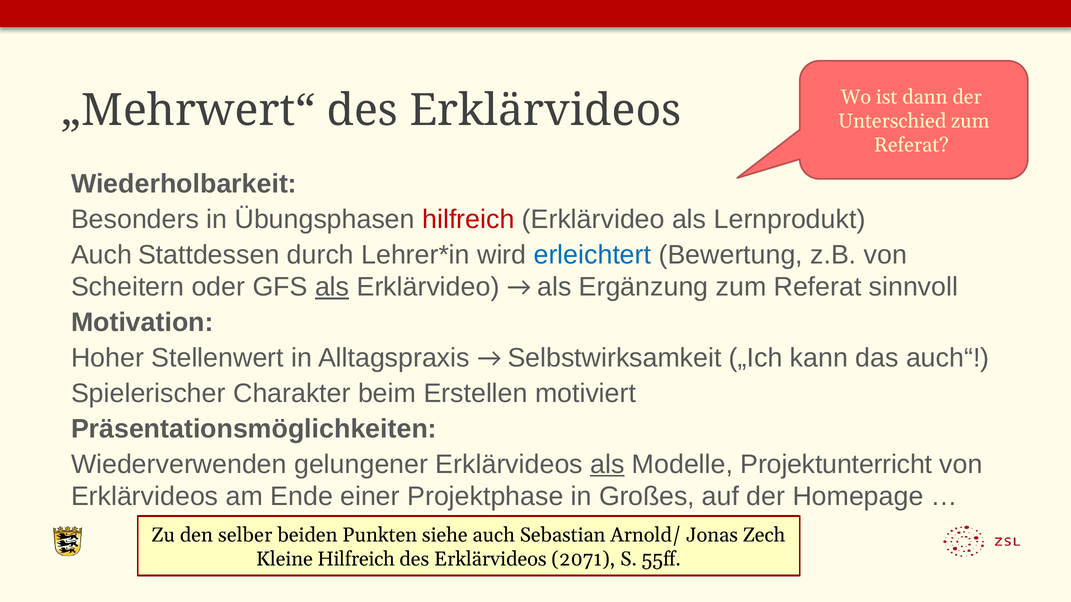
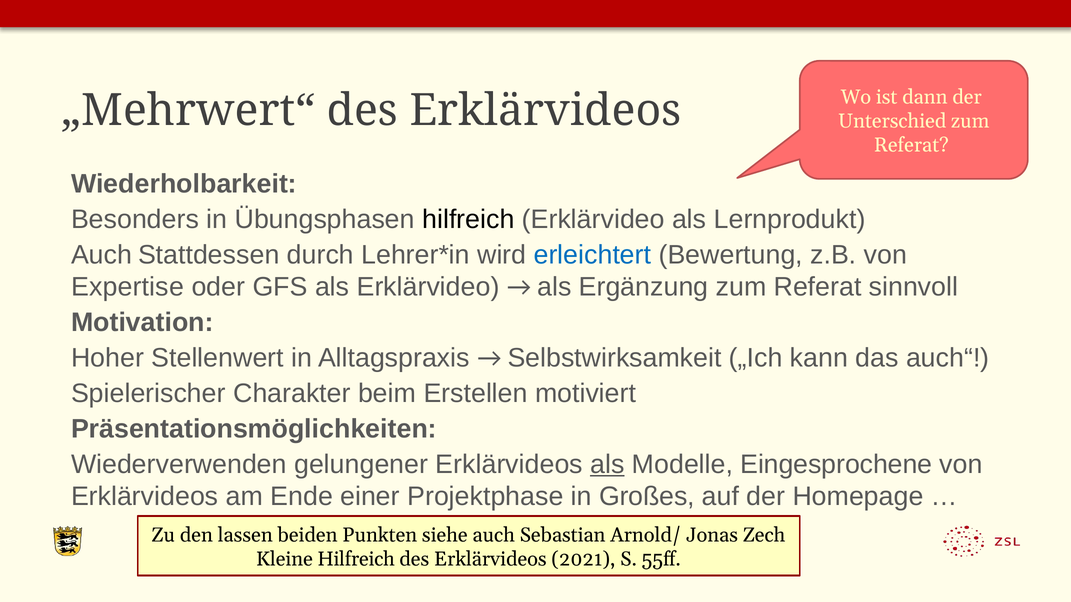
hilfreich at (468, 220) colour: red -> black
Scheitern: Scheitern -> Expertise
als at (332, 287) underline: present -> none
Projektunterricht: Projektunterricht -> Eingesprochene
selber: selber -> lassen
2071: 2071 -> 2021
